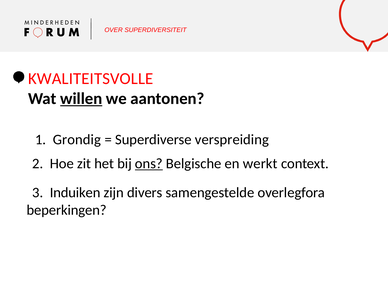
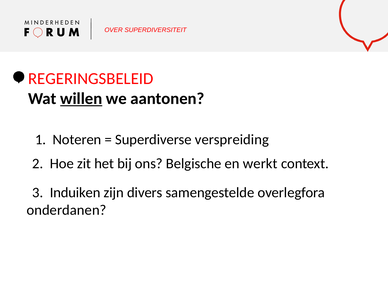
KWALITEITSVOLLE: KWALITEITSVOLLE -> REGERINGSBELEID
Grondig: Grondig -> Noteren
ons underline: present -> none
beperkingen: beperkingen -> onderdanen
